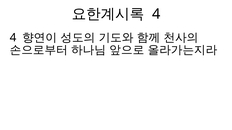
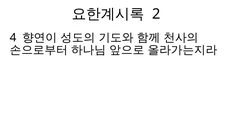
4 at (156, 14): 4 -> 2
